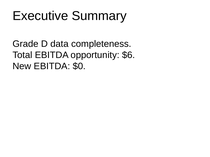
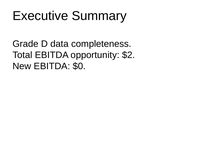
$6: $6 -> $2
